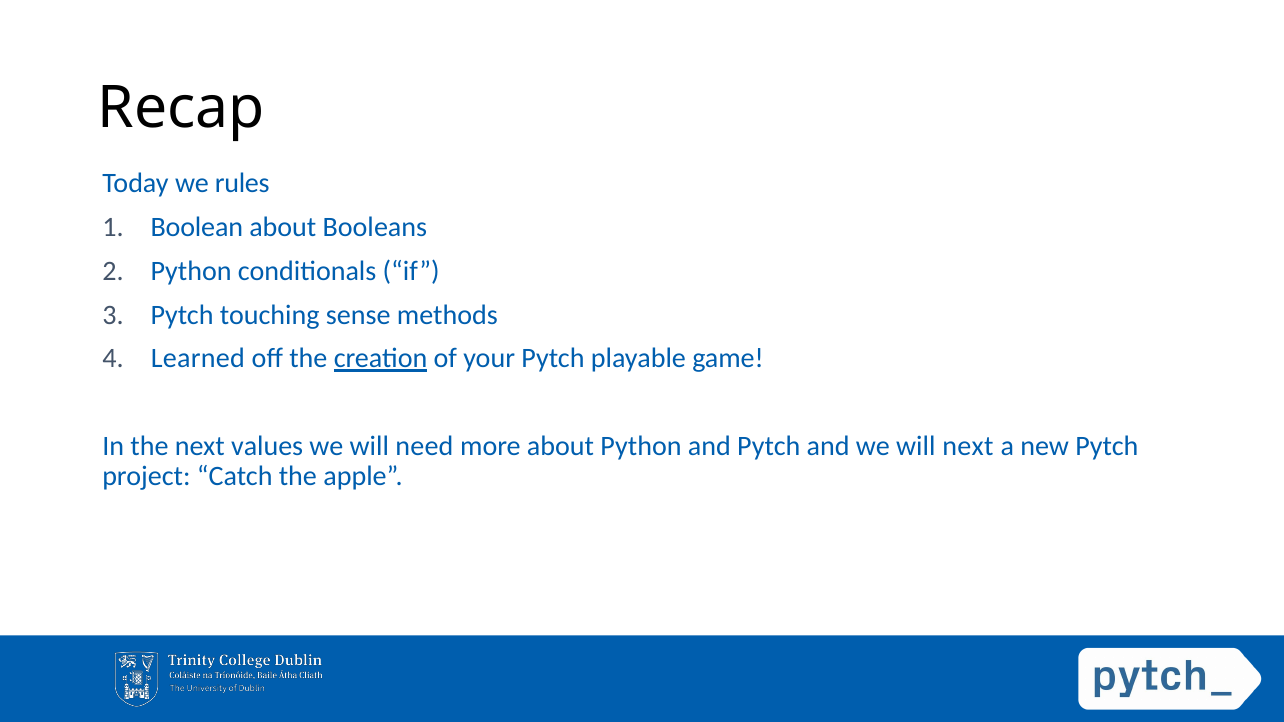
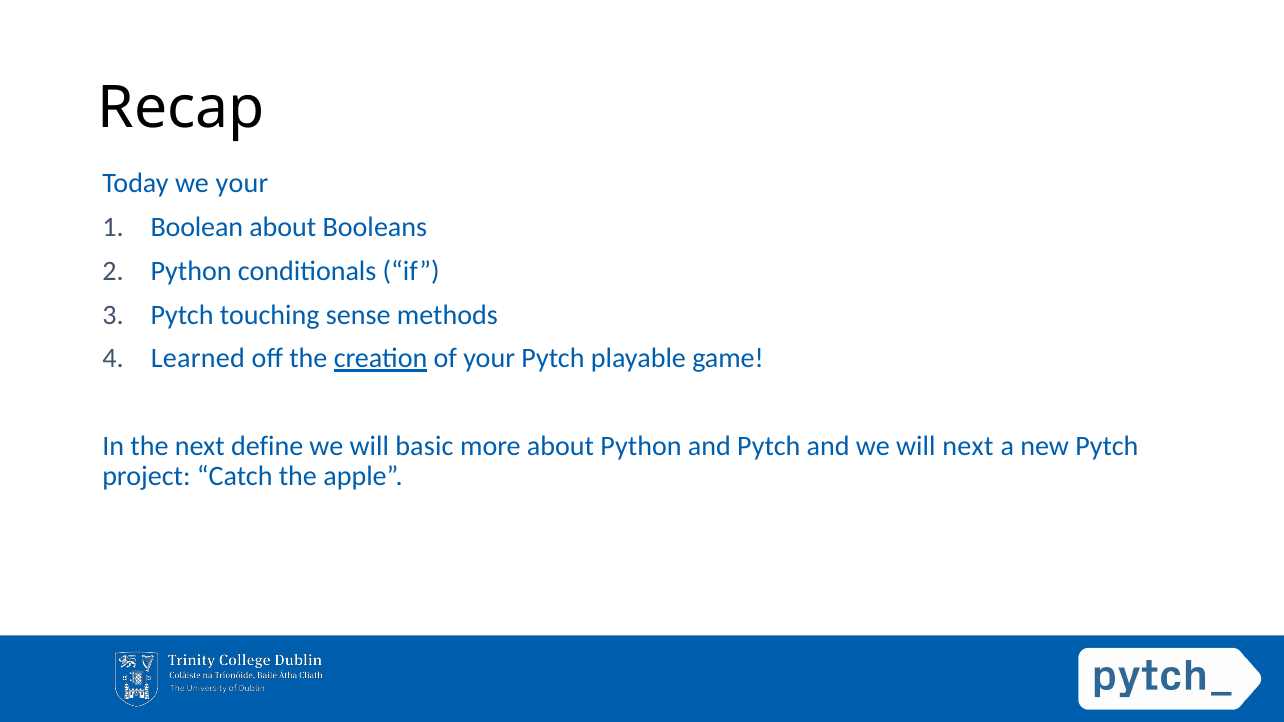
we rules: rules -> your
values: values -> define
need: need -> basic
